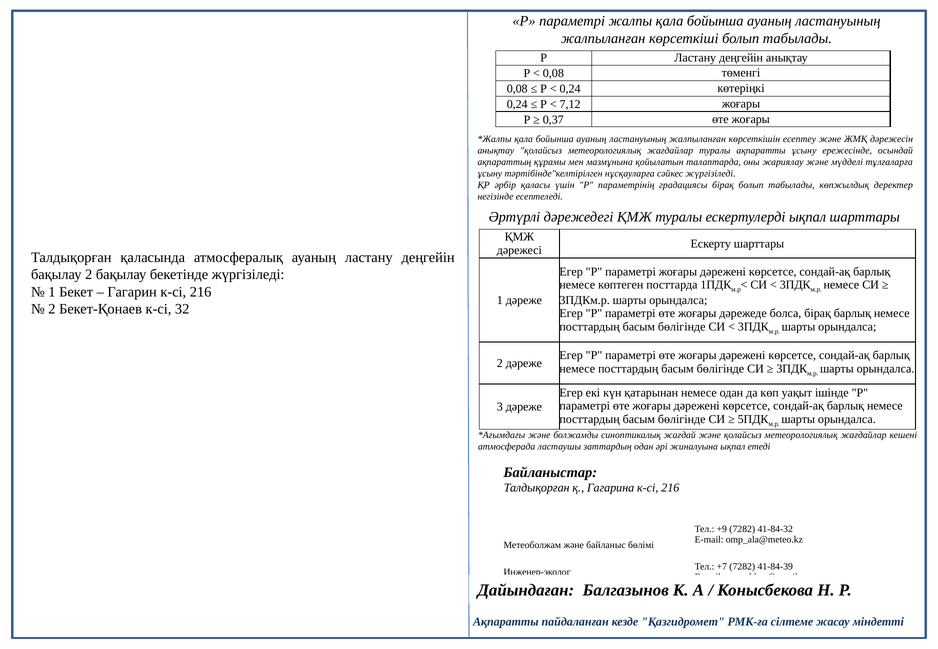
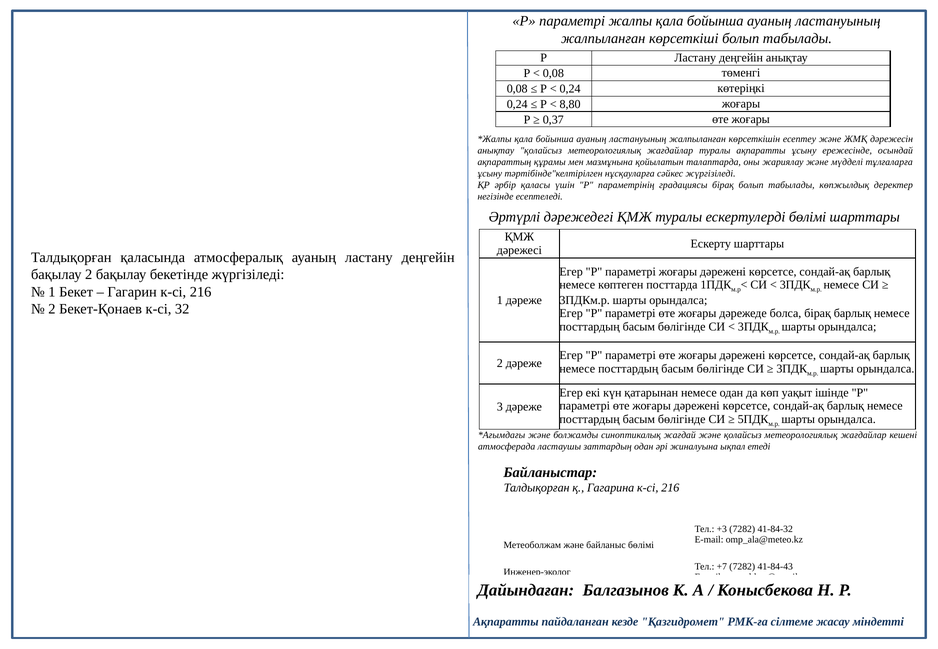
7,12: 7,12 -> 8,80
ескертулерді ықпал: ықпал -> бөлімі
+9: +9 -> +3
41-84-39: 41-84-39 -> 41-84-43
